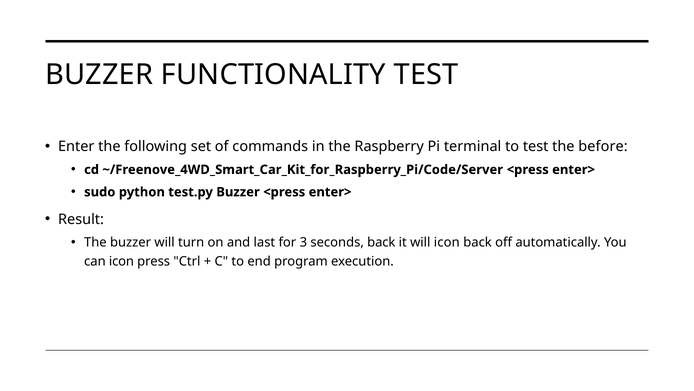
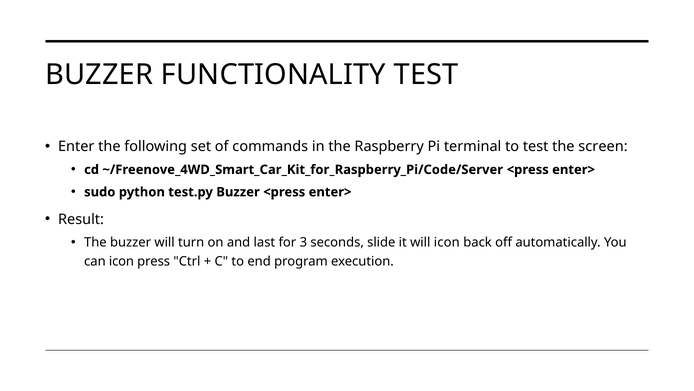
before: before -> screen
seconds back: back -> slide
